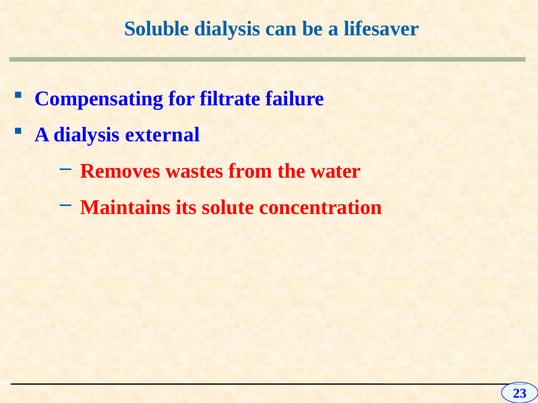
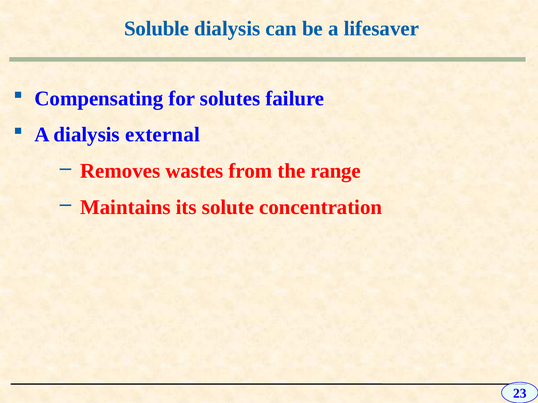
filtrate: filtrate -> solutes
water: water -> range
